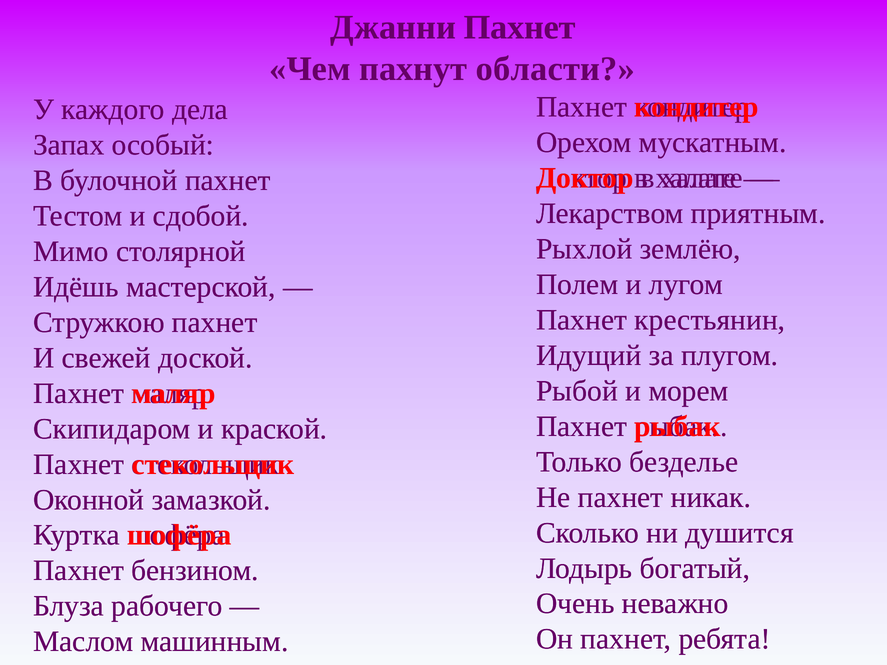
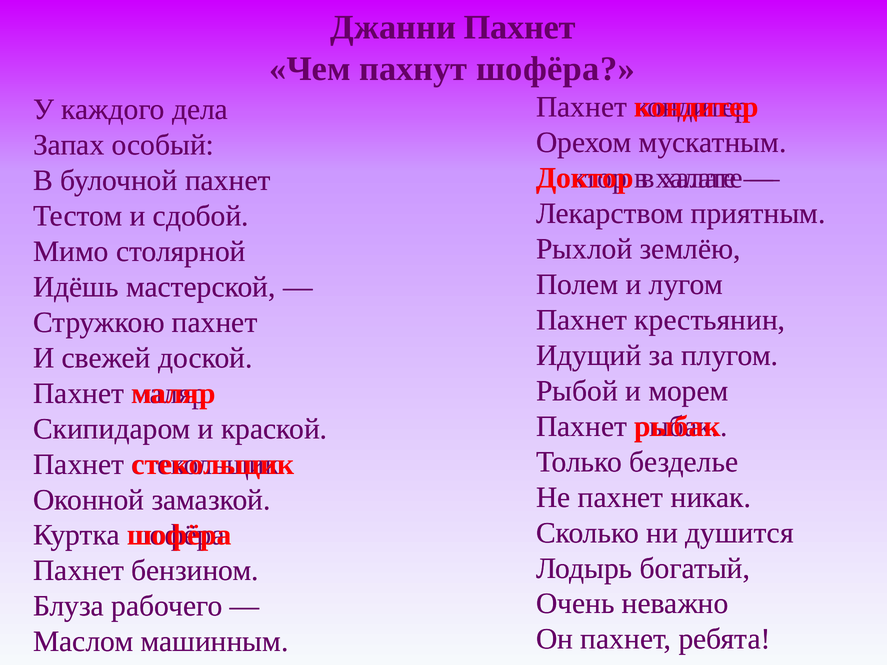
пахнут области: области -> шофёра
